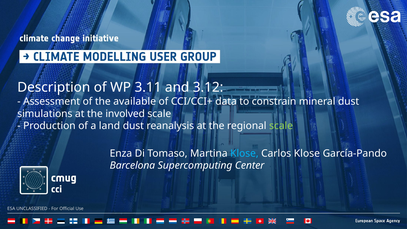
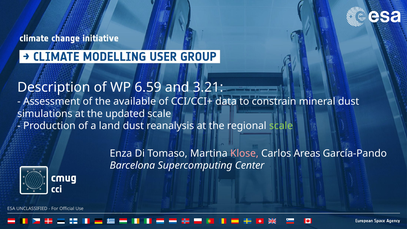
3.11: 3.11 -> 6.59
3.12: 3.12 -> 3.21
involved: involved -> updated
Klose at (244, 153) colour: light blue -> pink
Carlos Klose: Klose -> Areas
